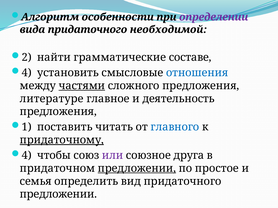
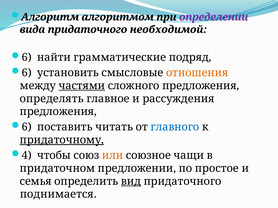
особенности: особенности -> алгоритмом
2 at (27, 57): 2 -> 6
составе: составе -> подряд
4 at (27, 73): 4 -> 6
отношения colour: blue -> orange
литературе: литературе -> определять
деятельность: деятельность -> рассуждения
1 at (27, 127): 1 -> 6
или colour: purple -> orange
друга: друга -> чащи
предложении at (137, 169) underline: present -> none
вид underline: none -> present
предложении at (58, 195): предложении -> поднимается
